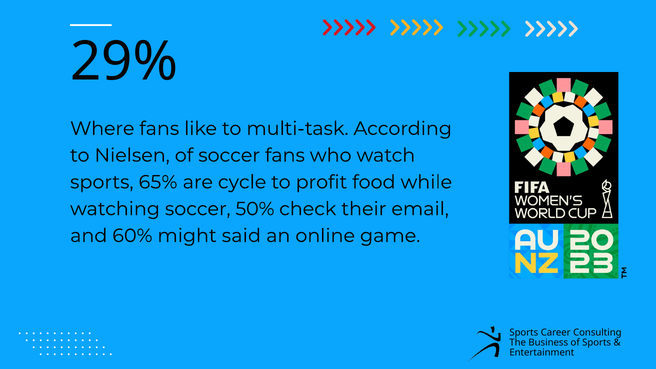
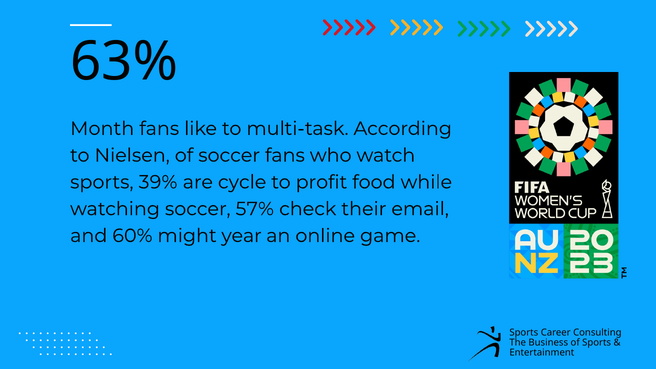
29%: 29% -> 63%
Where: Where -> Month
65%: 65% -> 39%
50%: 50% -> 57%
said: said -> year
